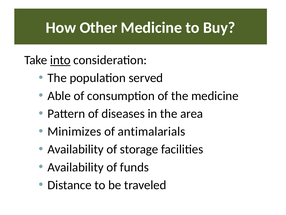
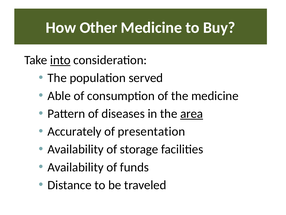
area underline: none -> present
Minimizes: Minimizes -> Accurately
antimalarials: antimalarials -> presentation
